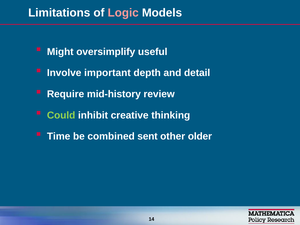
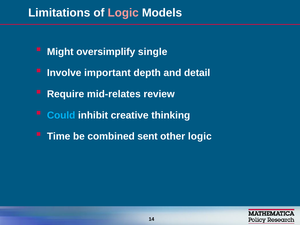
useful: useful -> single
mid-history: mid-history -> mid-relates
Could colour: light green -> light blue
other older: older -> logic
